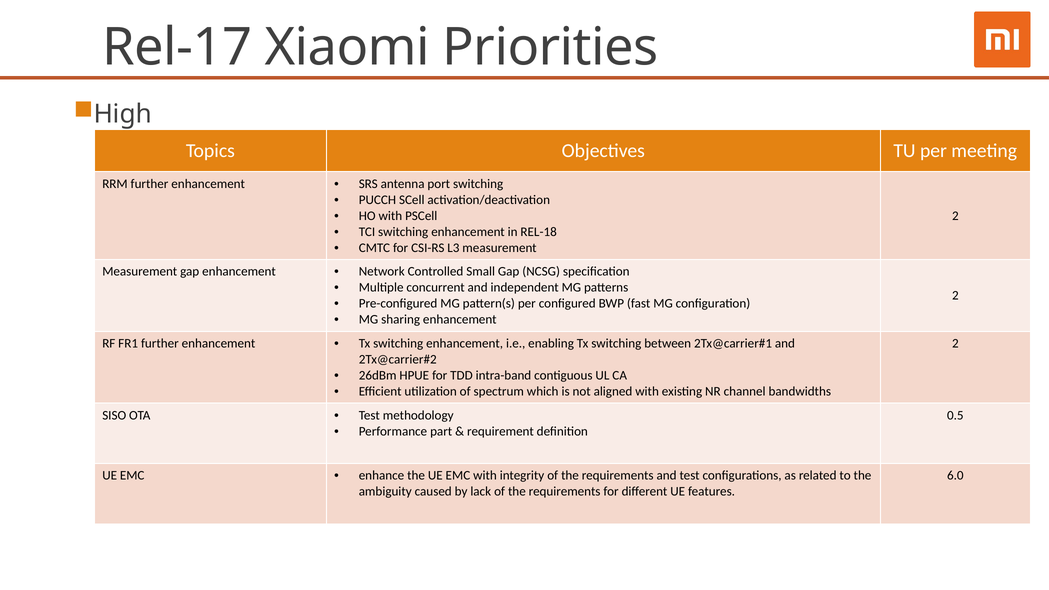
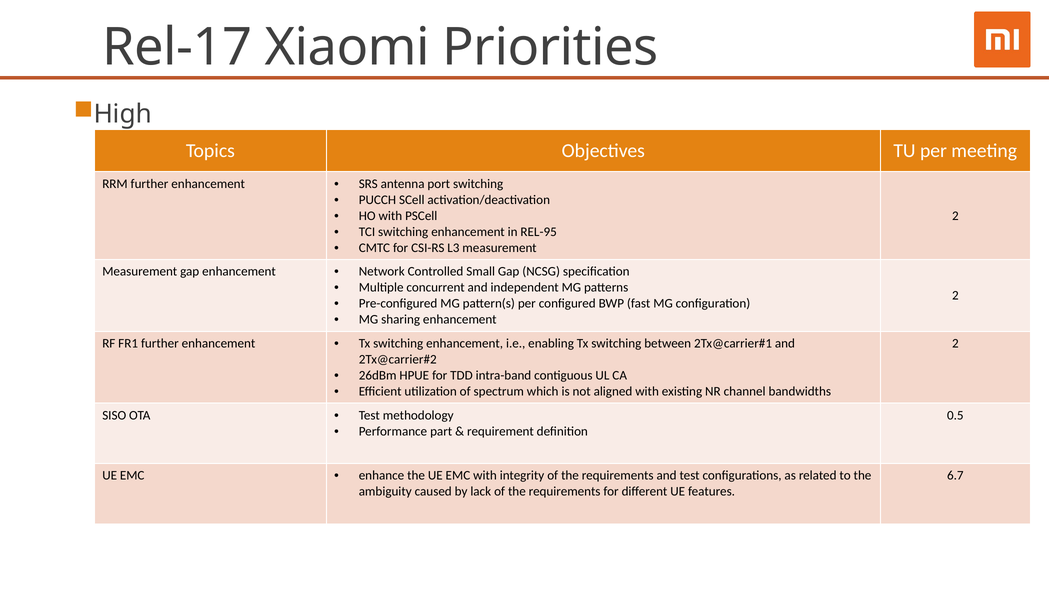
REL-18: REL-18 -> REL-95
6.0: 6.0 -> 6.7
